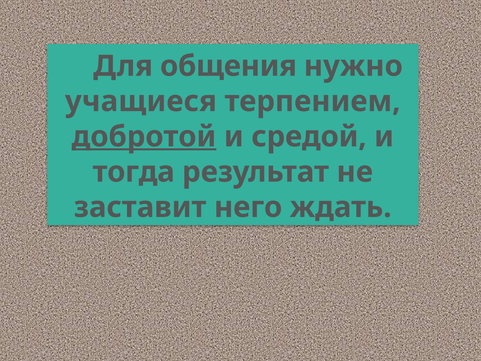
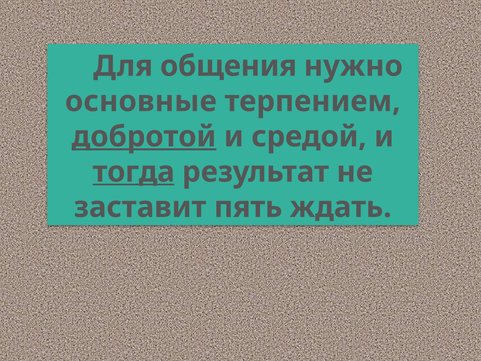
учащиеся: учащиеся -> основные
тогда underline: none -> present
него: него -> пять
